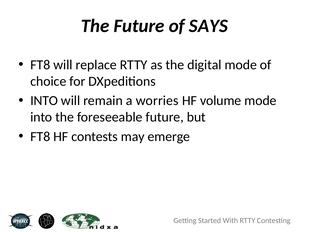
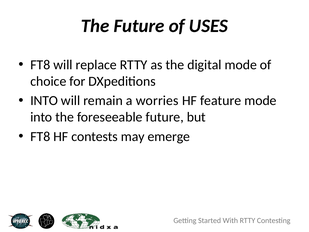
SAYS: SAYS -> USES
volume: volume -> feature
